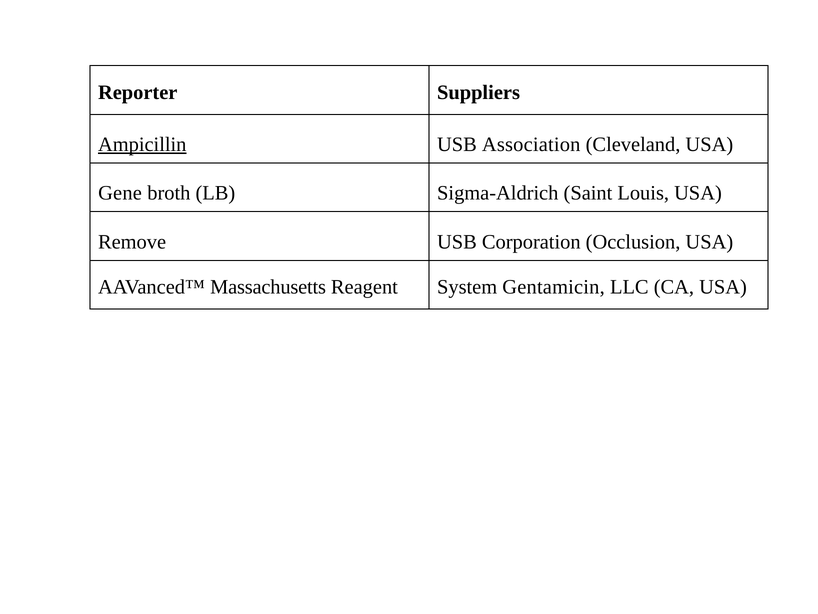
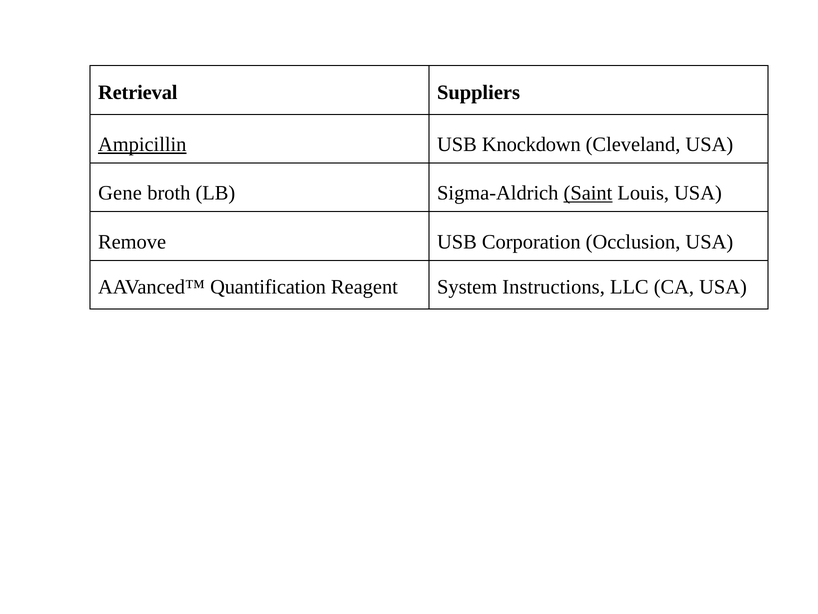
Reporter: Reporter -> Retrieval
Association: Association -> Knockdown
Saint underline: none -> present
Massachusetts: Massachusetts -> Quantification
Gentamicin: Gentamicin -> Instructions
